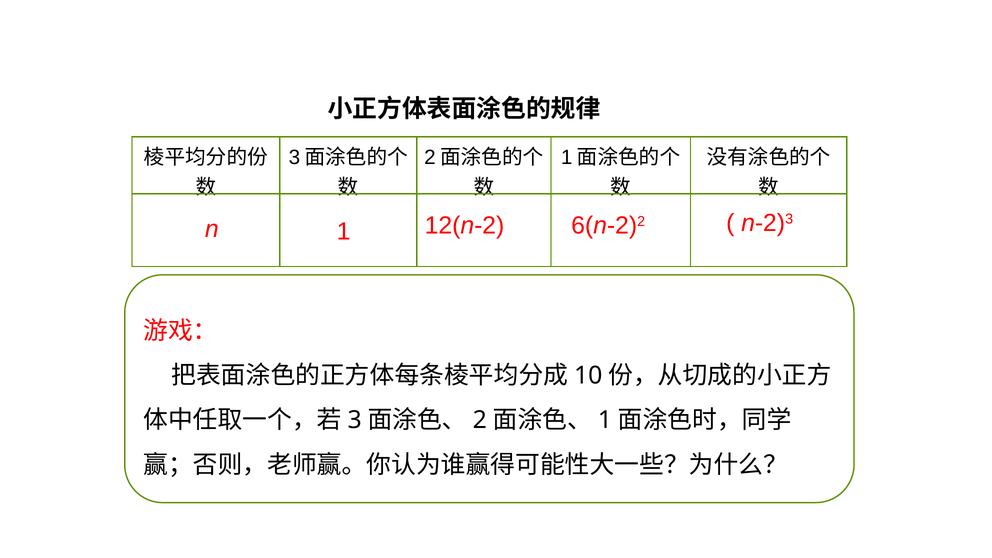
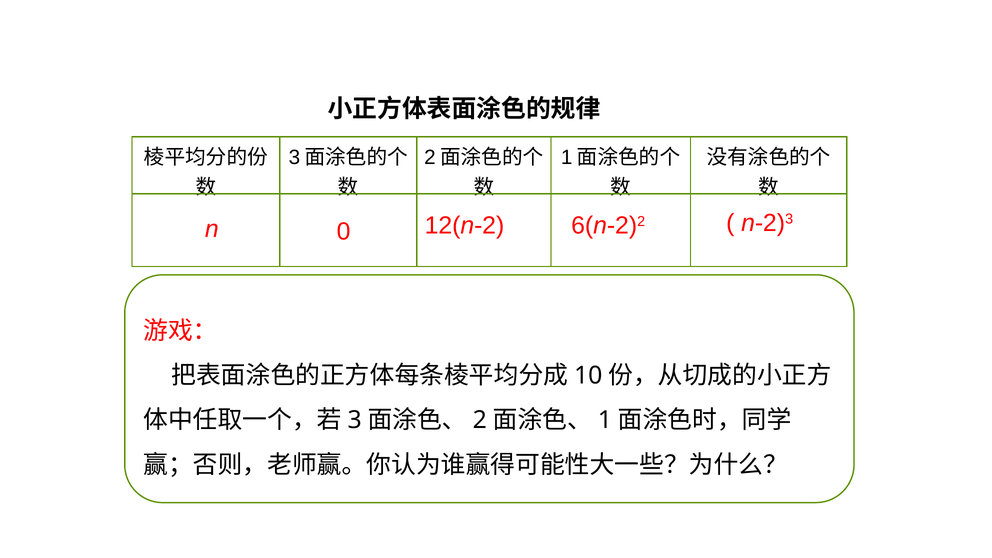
1: 1 -> 0
